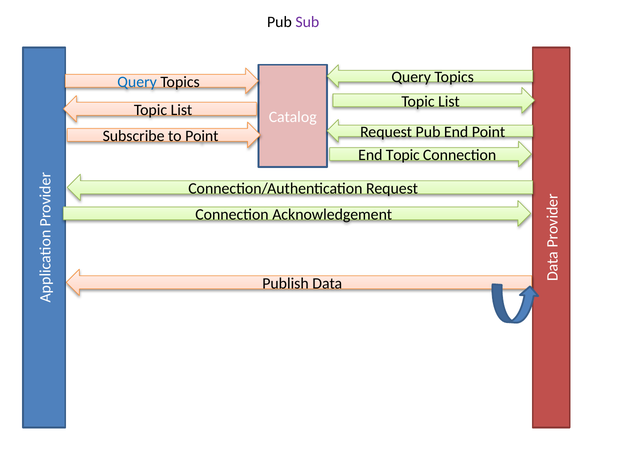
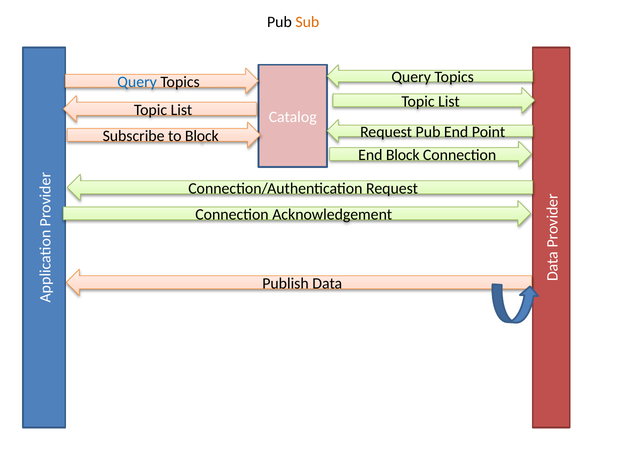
Sub colour: purple -> orange
to Point: Point -> Block
End Topic: Topic -> Block
